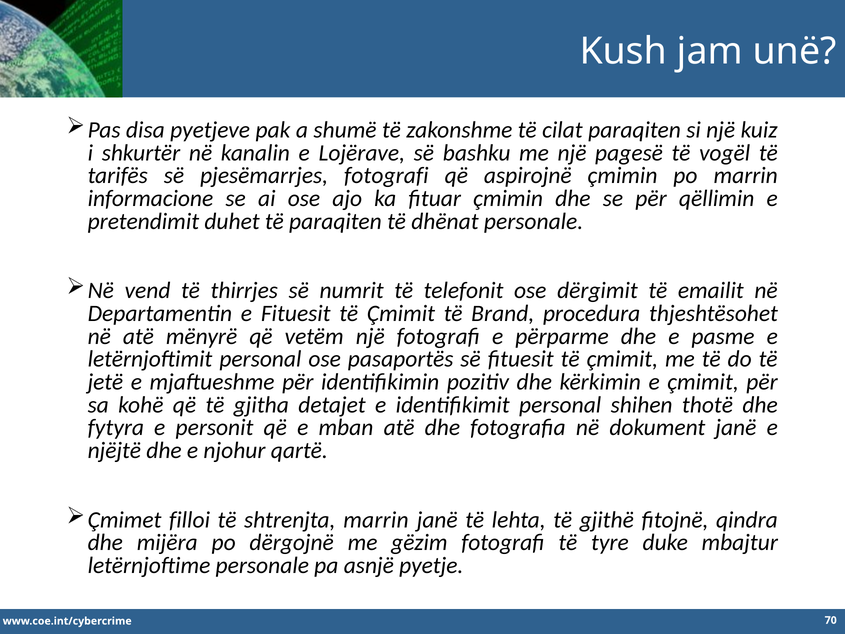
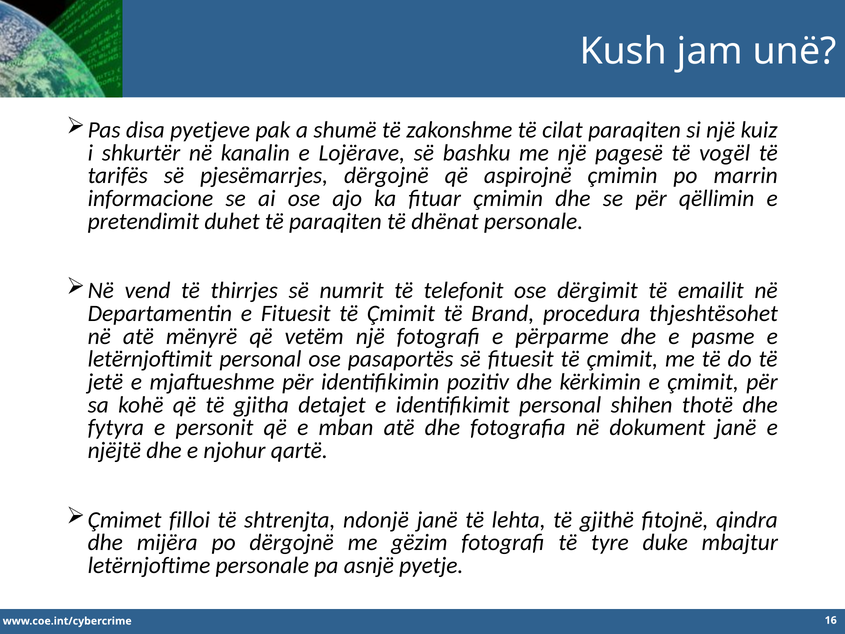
pjesëmarrjes fotografi: fotografi -> dërgojnë
shtrenjta marrin: marrin -> ndonjë
70: 70 -> 16
